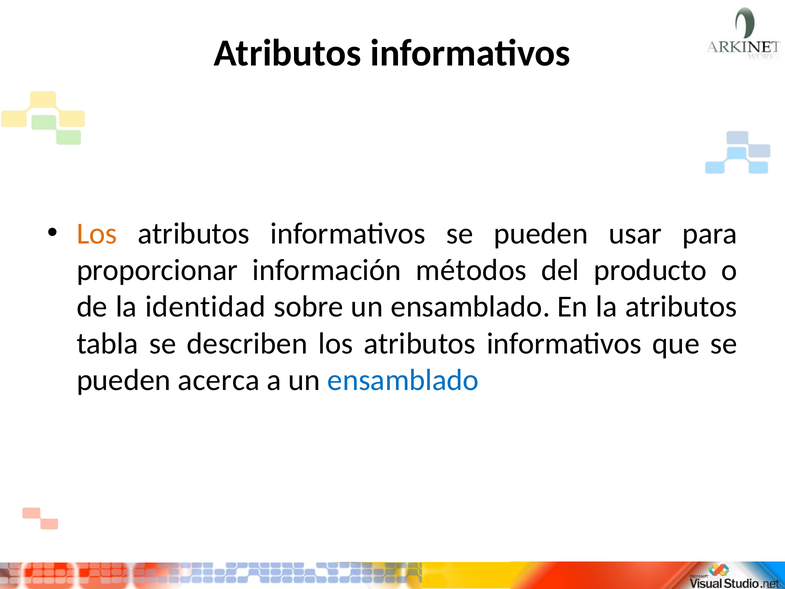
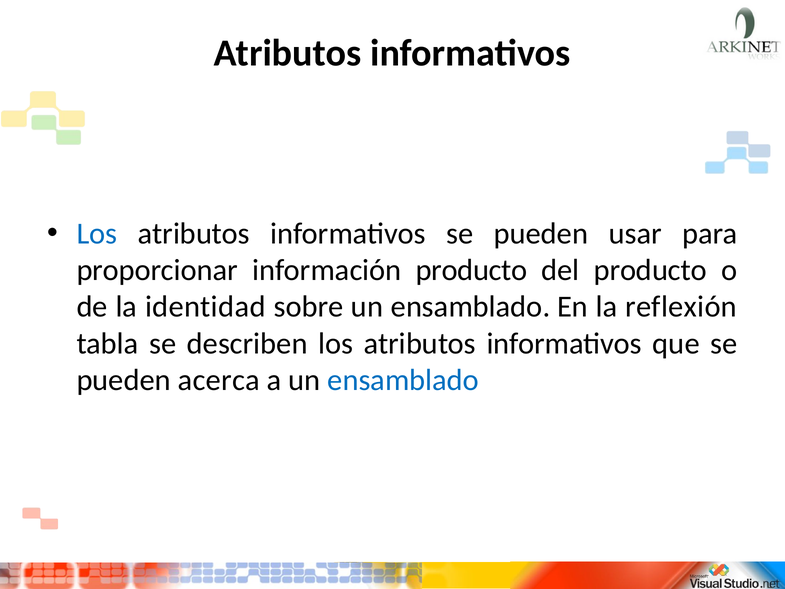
Los at (97, 234) colour: orange -> blue
información métodos: métodos -> producto
la atributos: atributos -> reflexión
